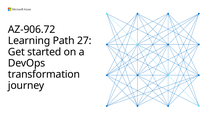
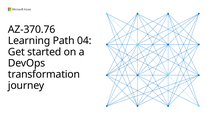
AZ-906.72: AZ-906.72 -> AZ-370.76
27: 27 -> 04
